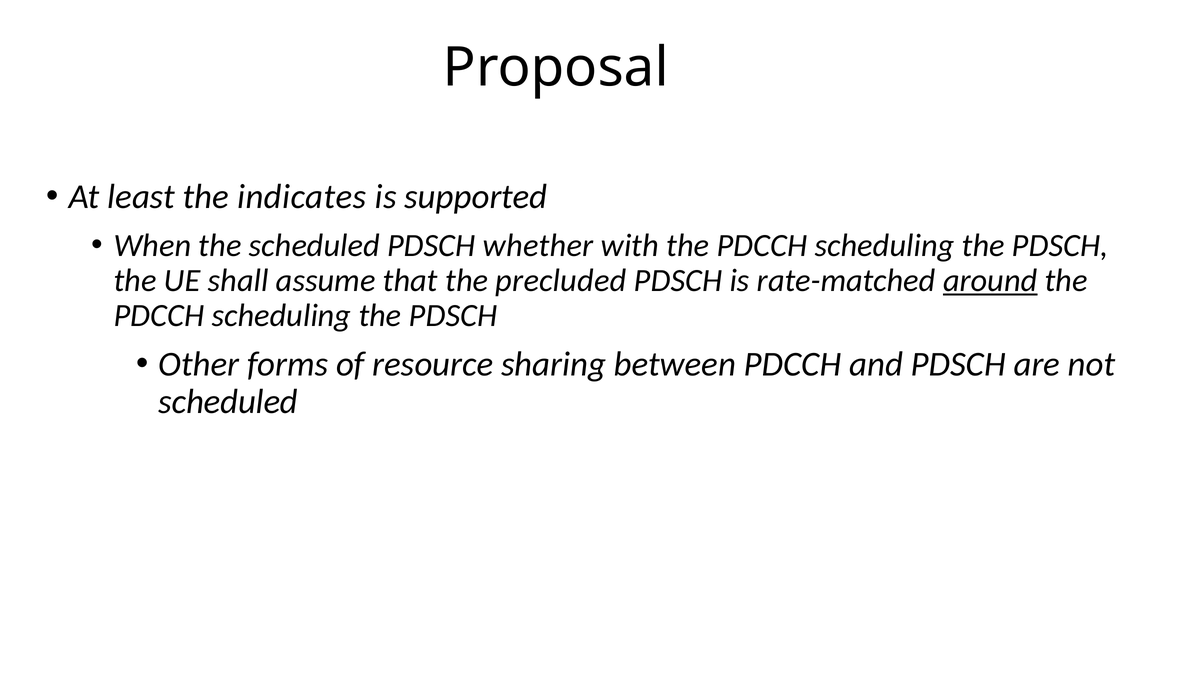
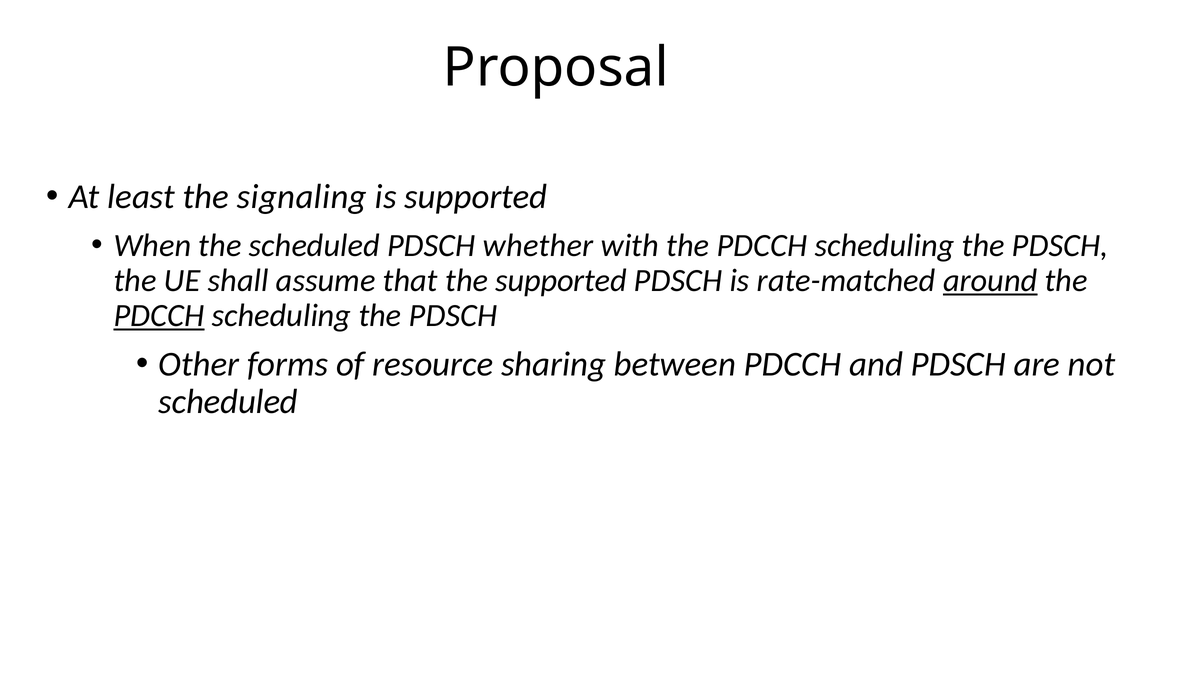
indicates: indicates -> signaling
the precluded: precluded -> supported
PDCCH at (159, 315) underline: none -> present
